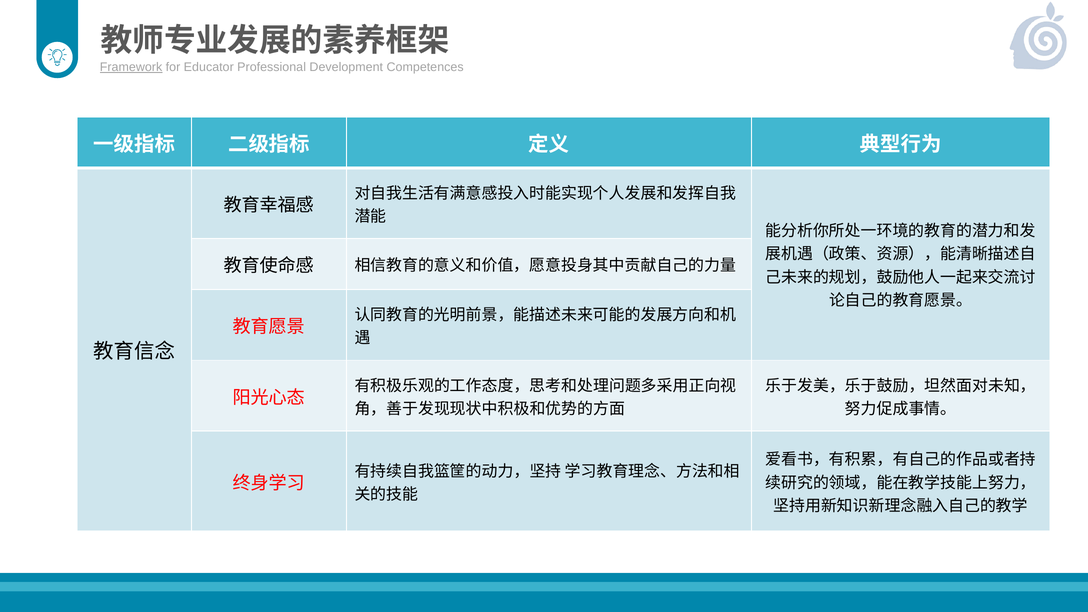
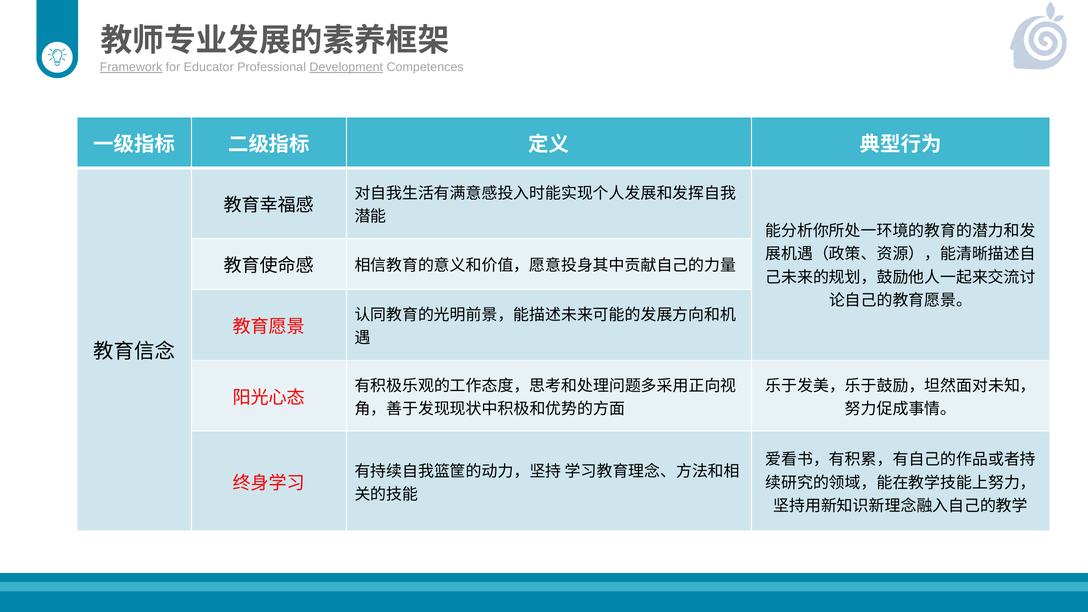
Development underline: none -> present
